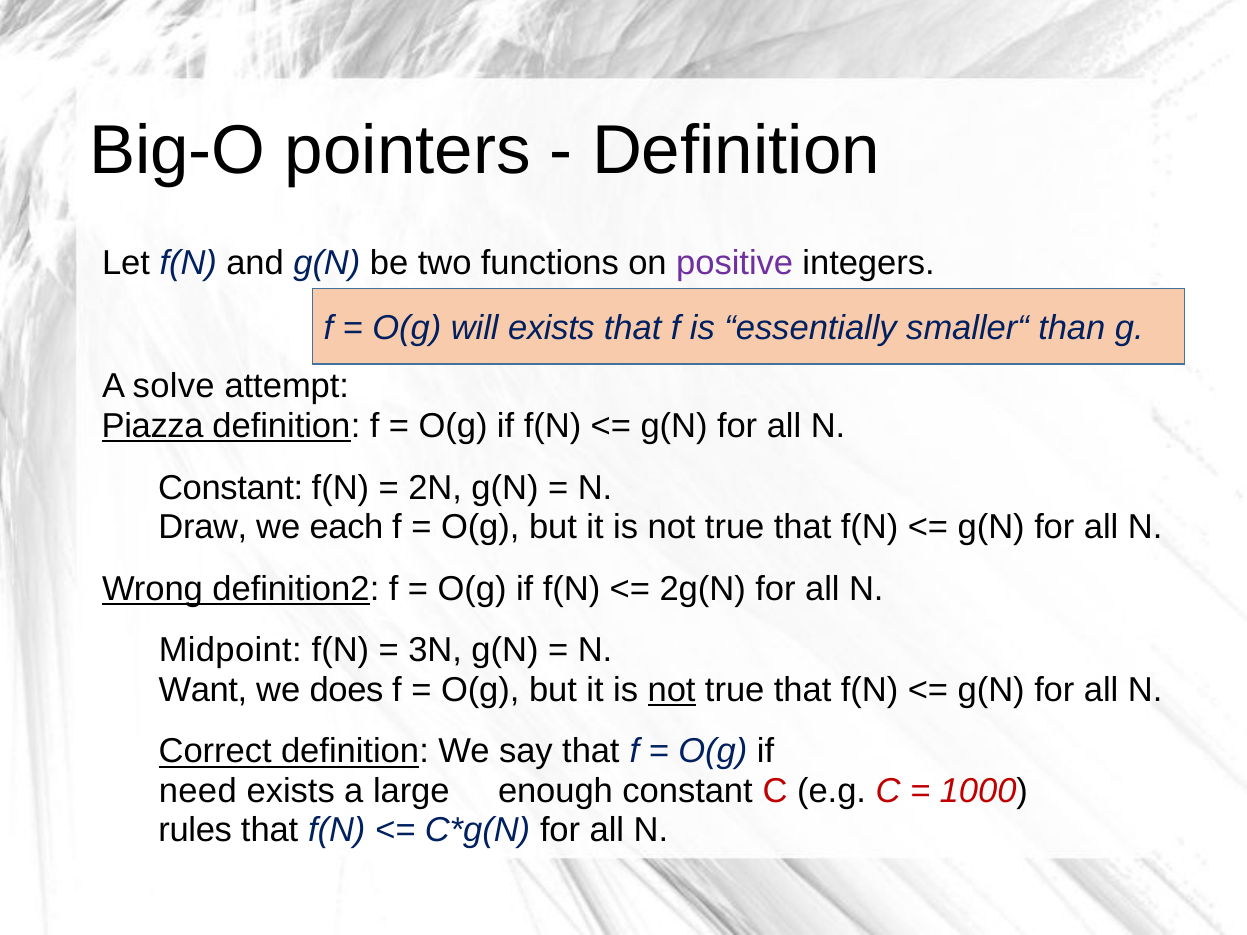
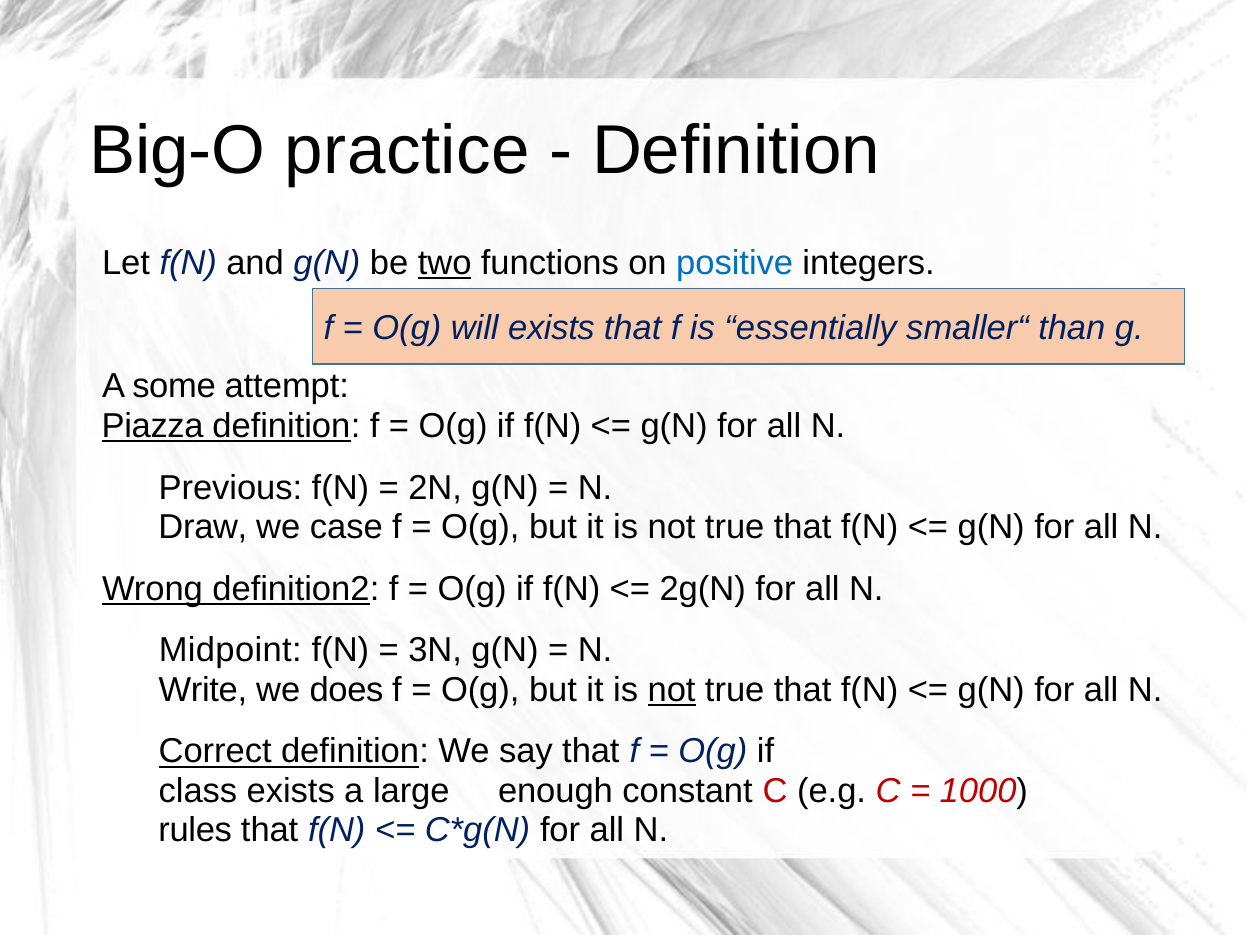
pointers: pointers -> practice
two underline: none -> present
positive colour: purple -> blue
solve: solve -> some
Constant at (231, 488): Constant -> Previous
each: each -> case
Want: Want -> Write
need: need -> class
